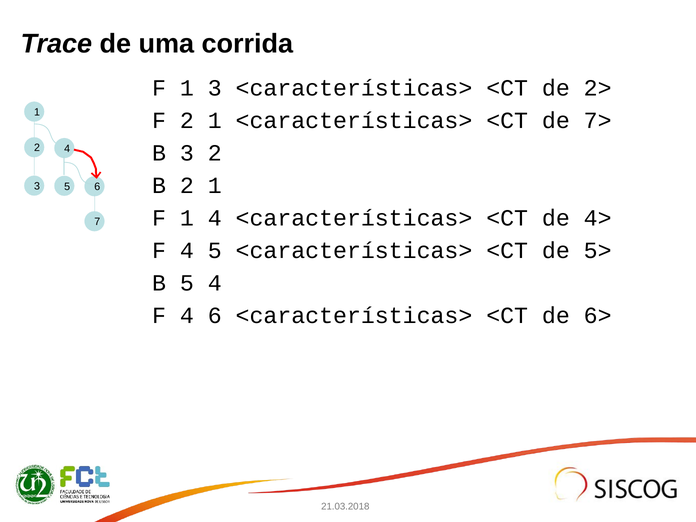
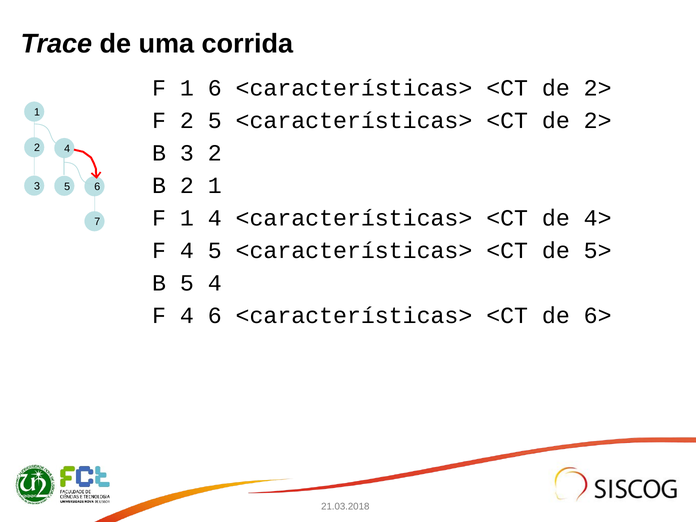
1 3: 3 -> 6
F 2 1: 1 -> 5
7> at (598, 121): 7> -> 2>
